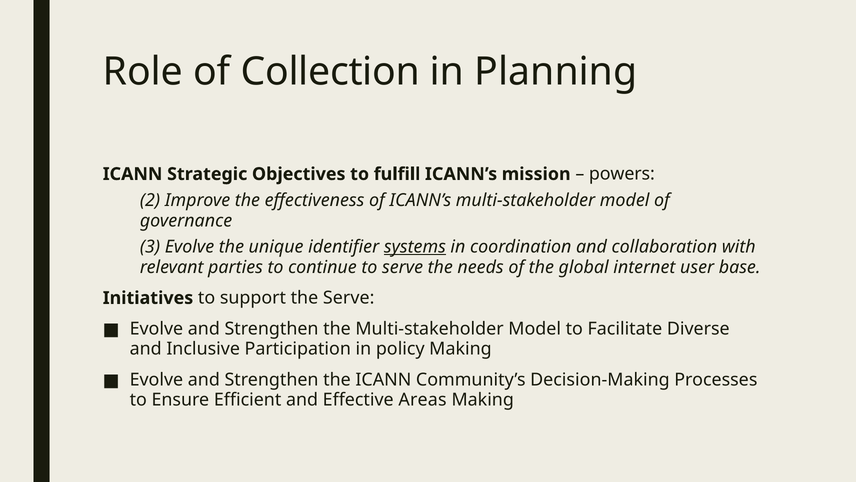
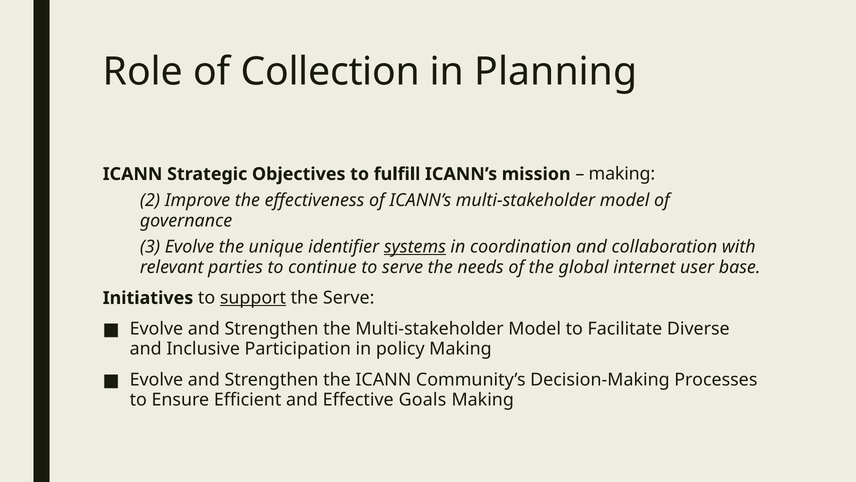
powers at (622, 174): powers -> making
support underline: none -> present
Areas: Areas -> Goals
